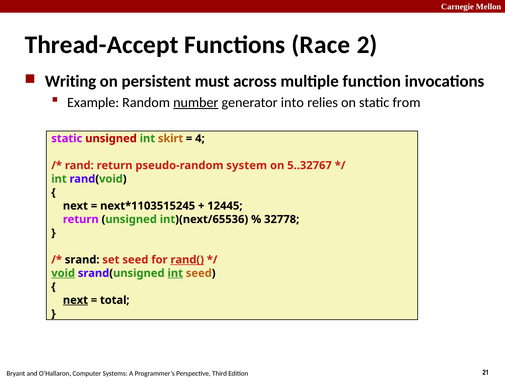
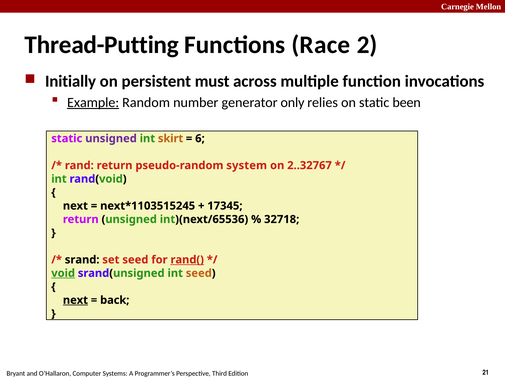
Thread-Accept: Thread-Accept -> Thread-Putting
Writing: Writing -> Initially
Example underline: none -> present
number underline: present -> none
into: into -> only
from: from -> been
unsigned at (111, 138) colour: red -> purple
4: 4 -> 6
5..32767: 5..32767 -> 2..32767
12445: 12445 -> 17345
32778: 32778 -> 32718
int at (175, 273) underline: present -> none
total: total -> back
